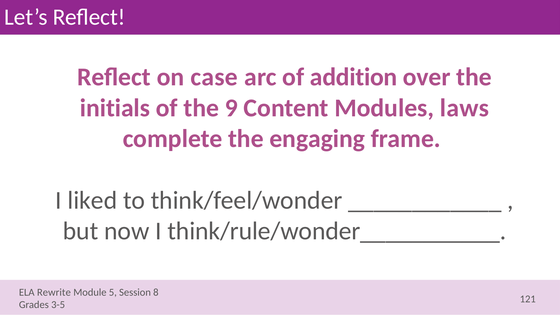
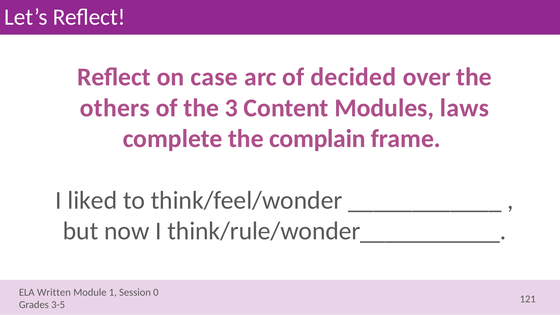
addition: addition -> decided
initials: initials -> others
9: 9 -> 3
engaging: engaging -> complain
Rewrite: Rewrite -> Written
5: 5 -> 1
8: 8 -> 0
